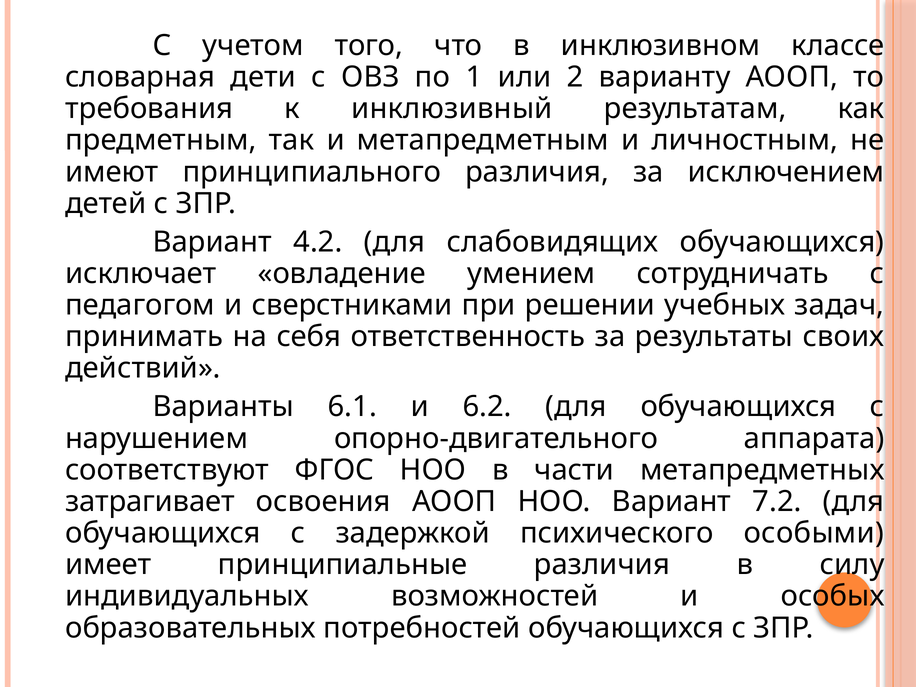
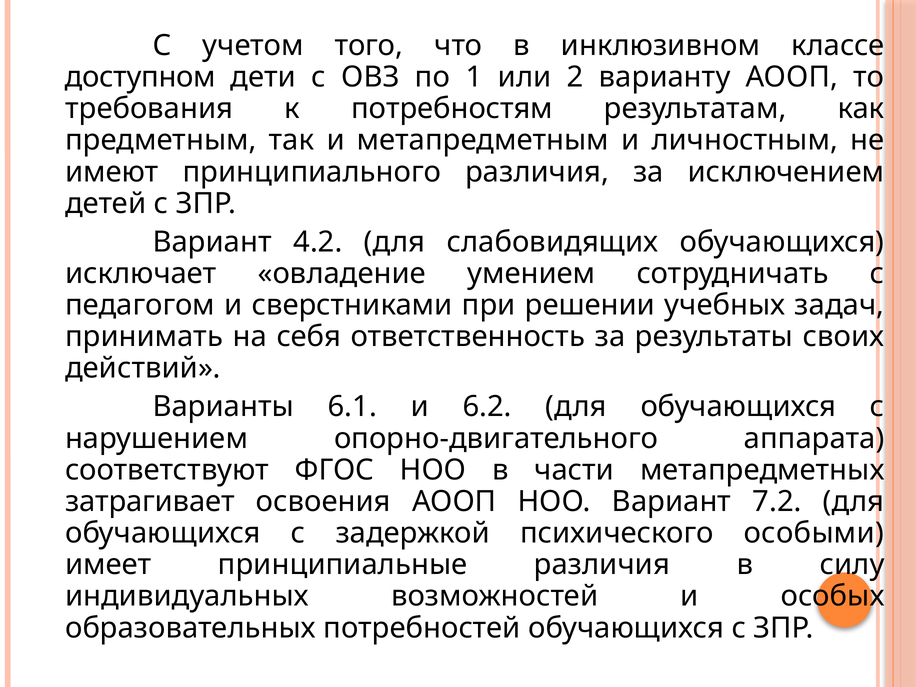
словарная: словарная -> доступном
инклюзивный: инклюзивный -> потребностям
